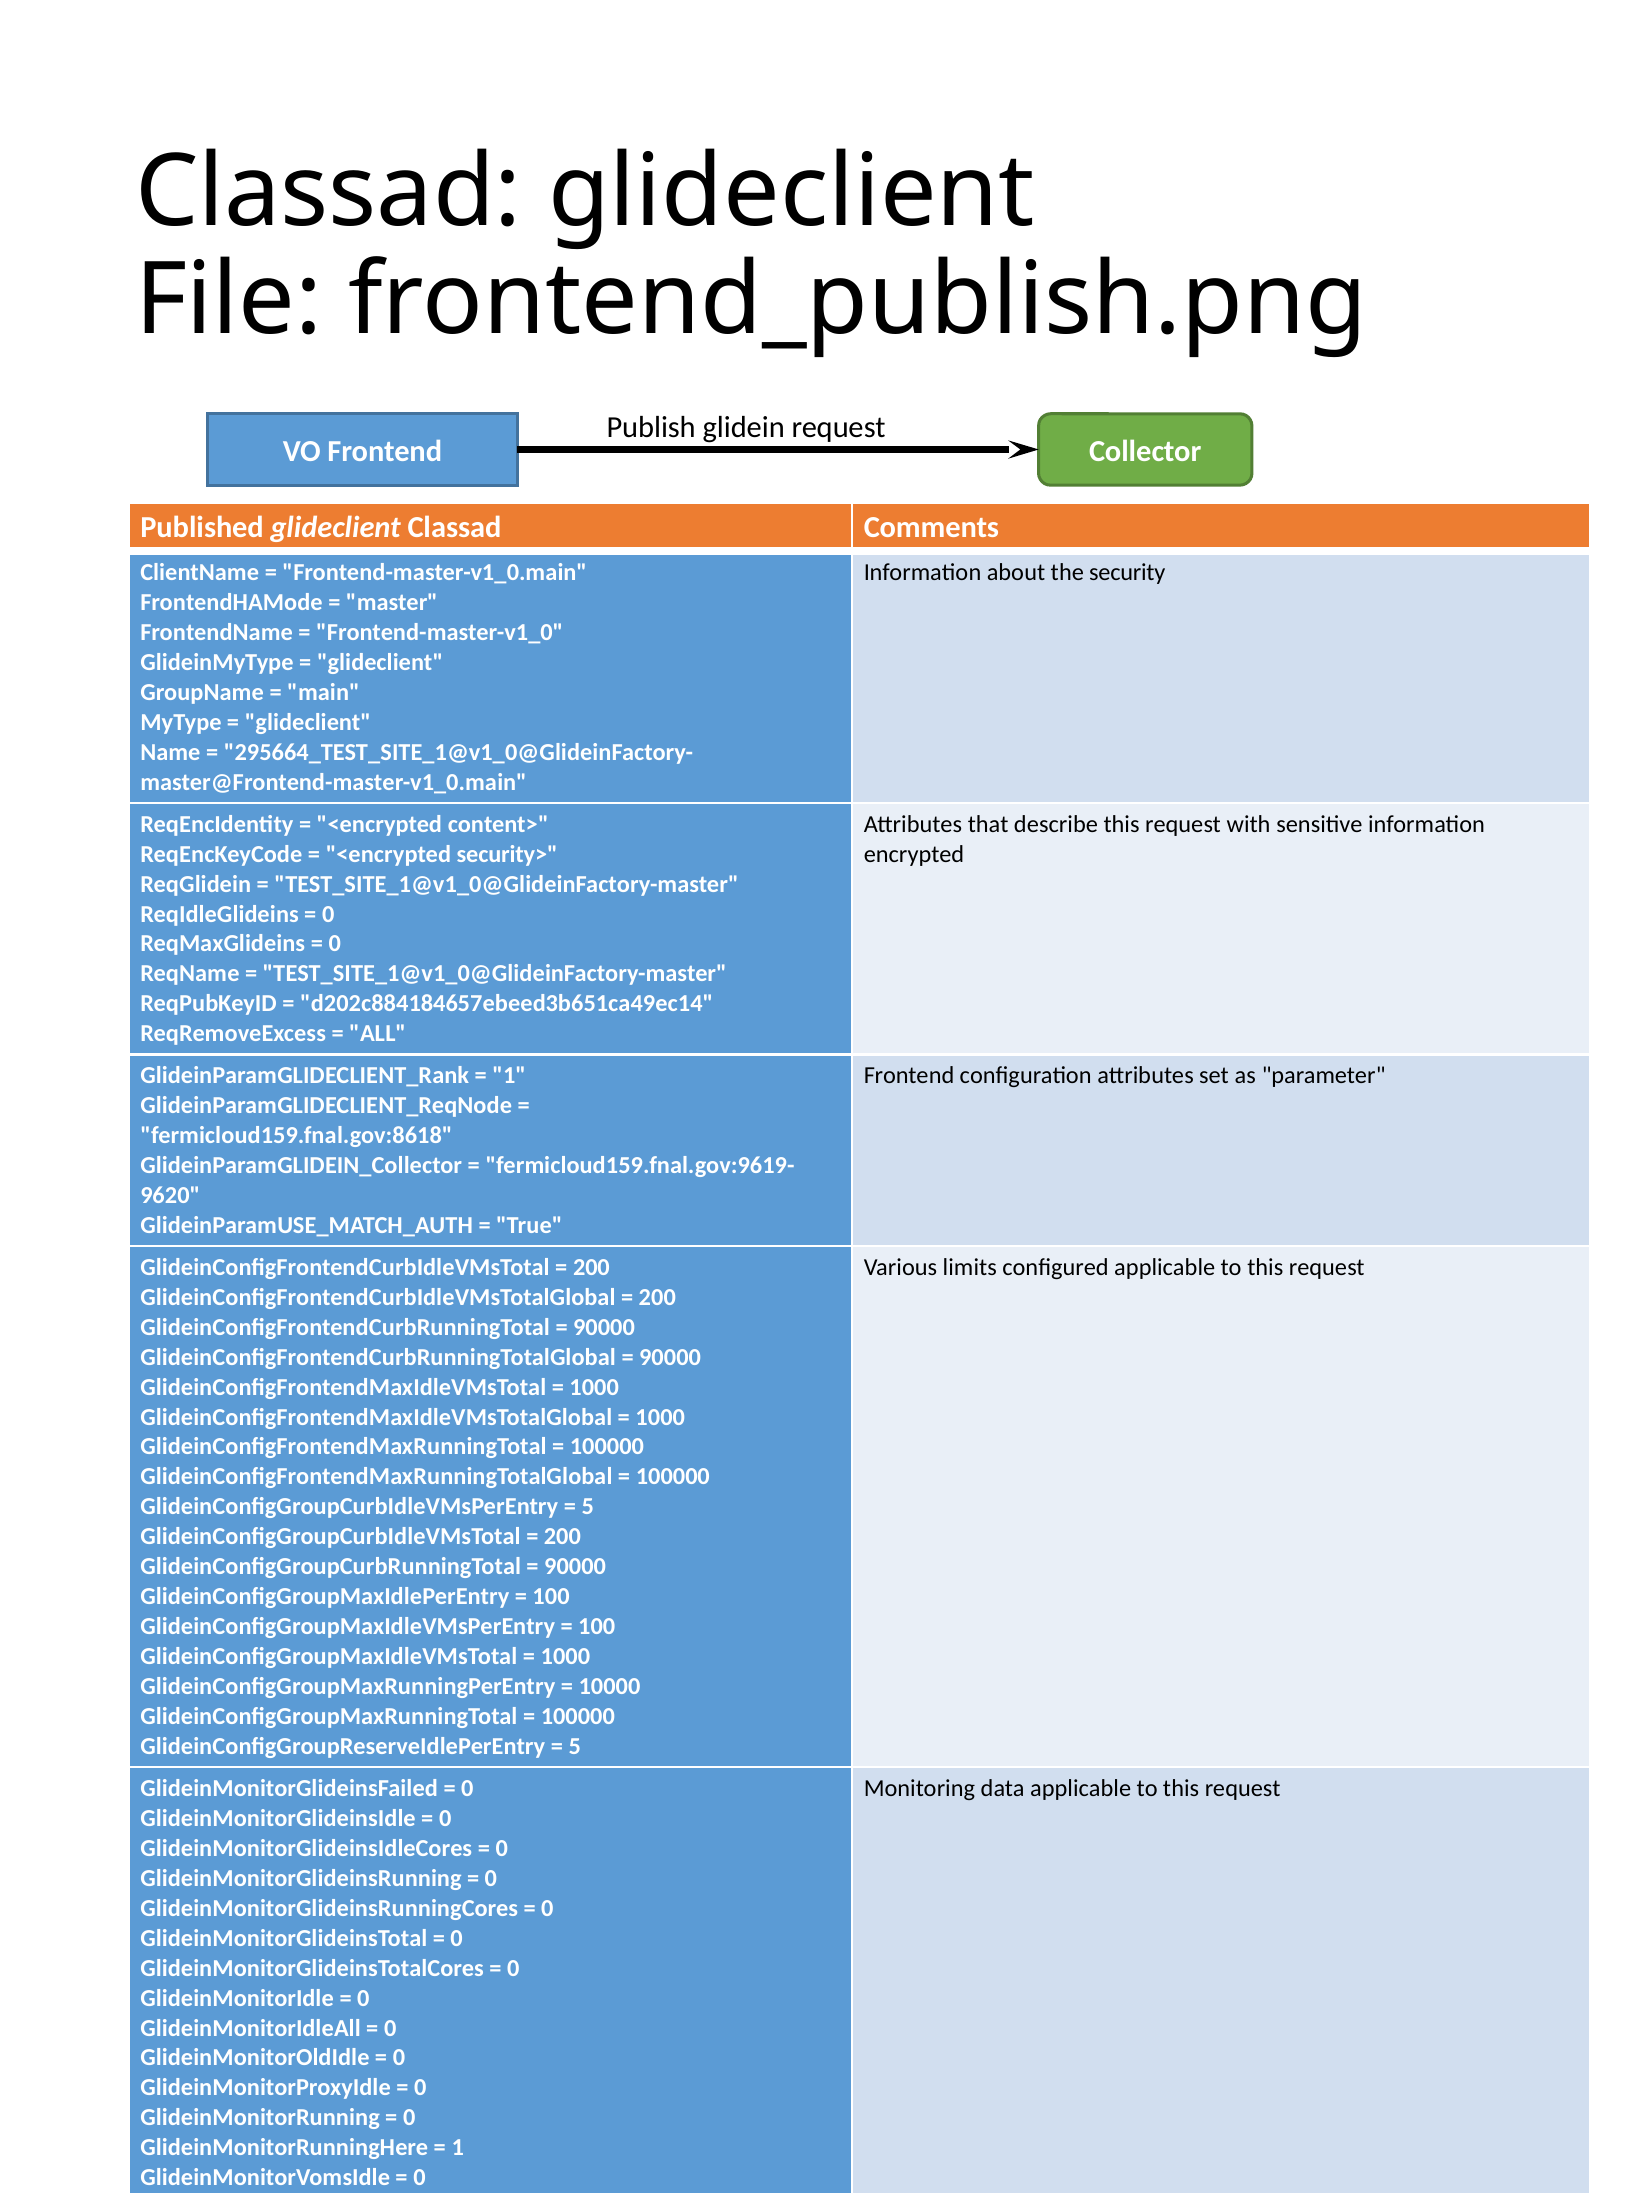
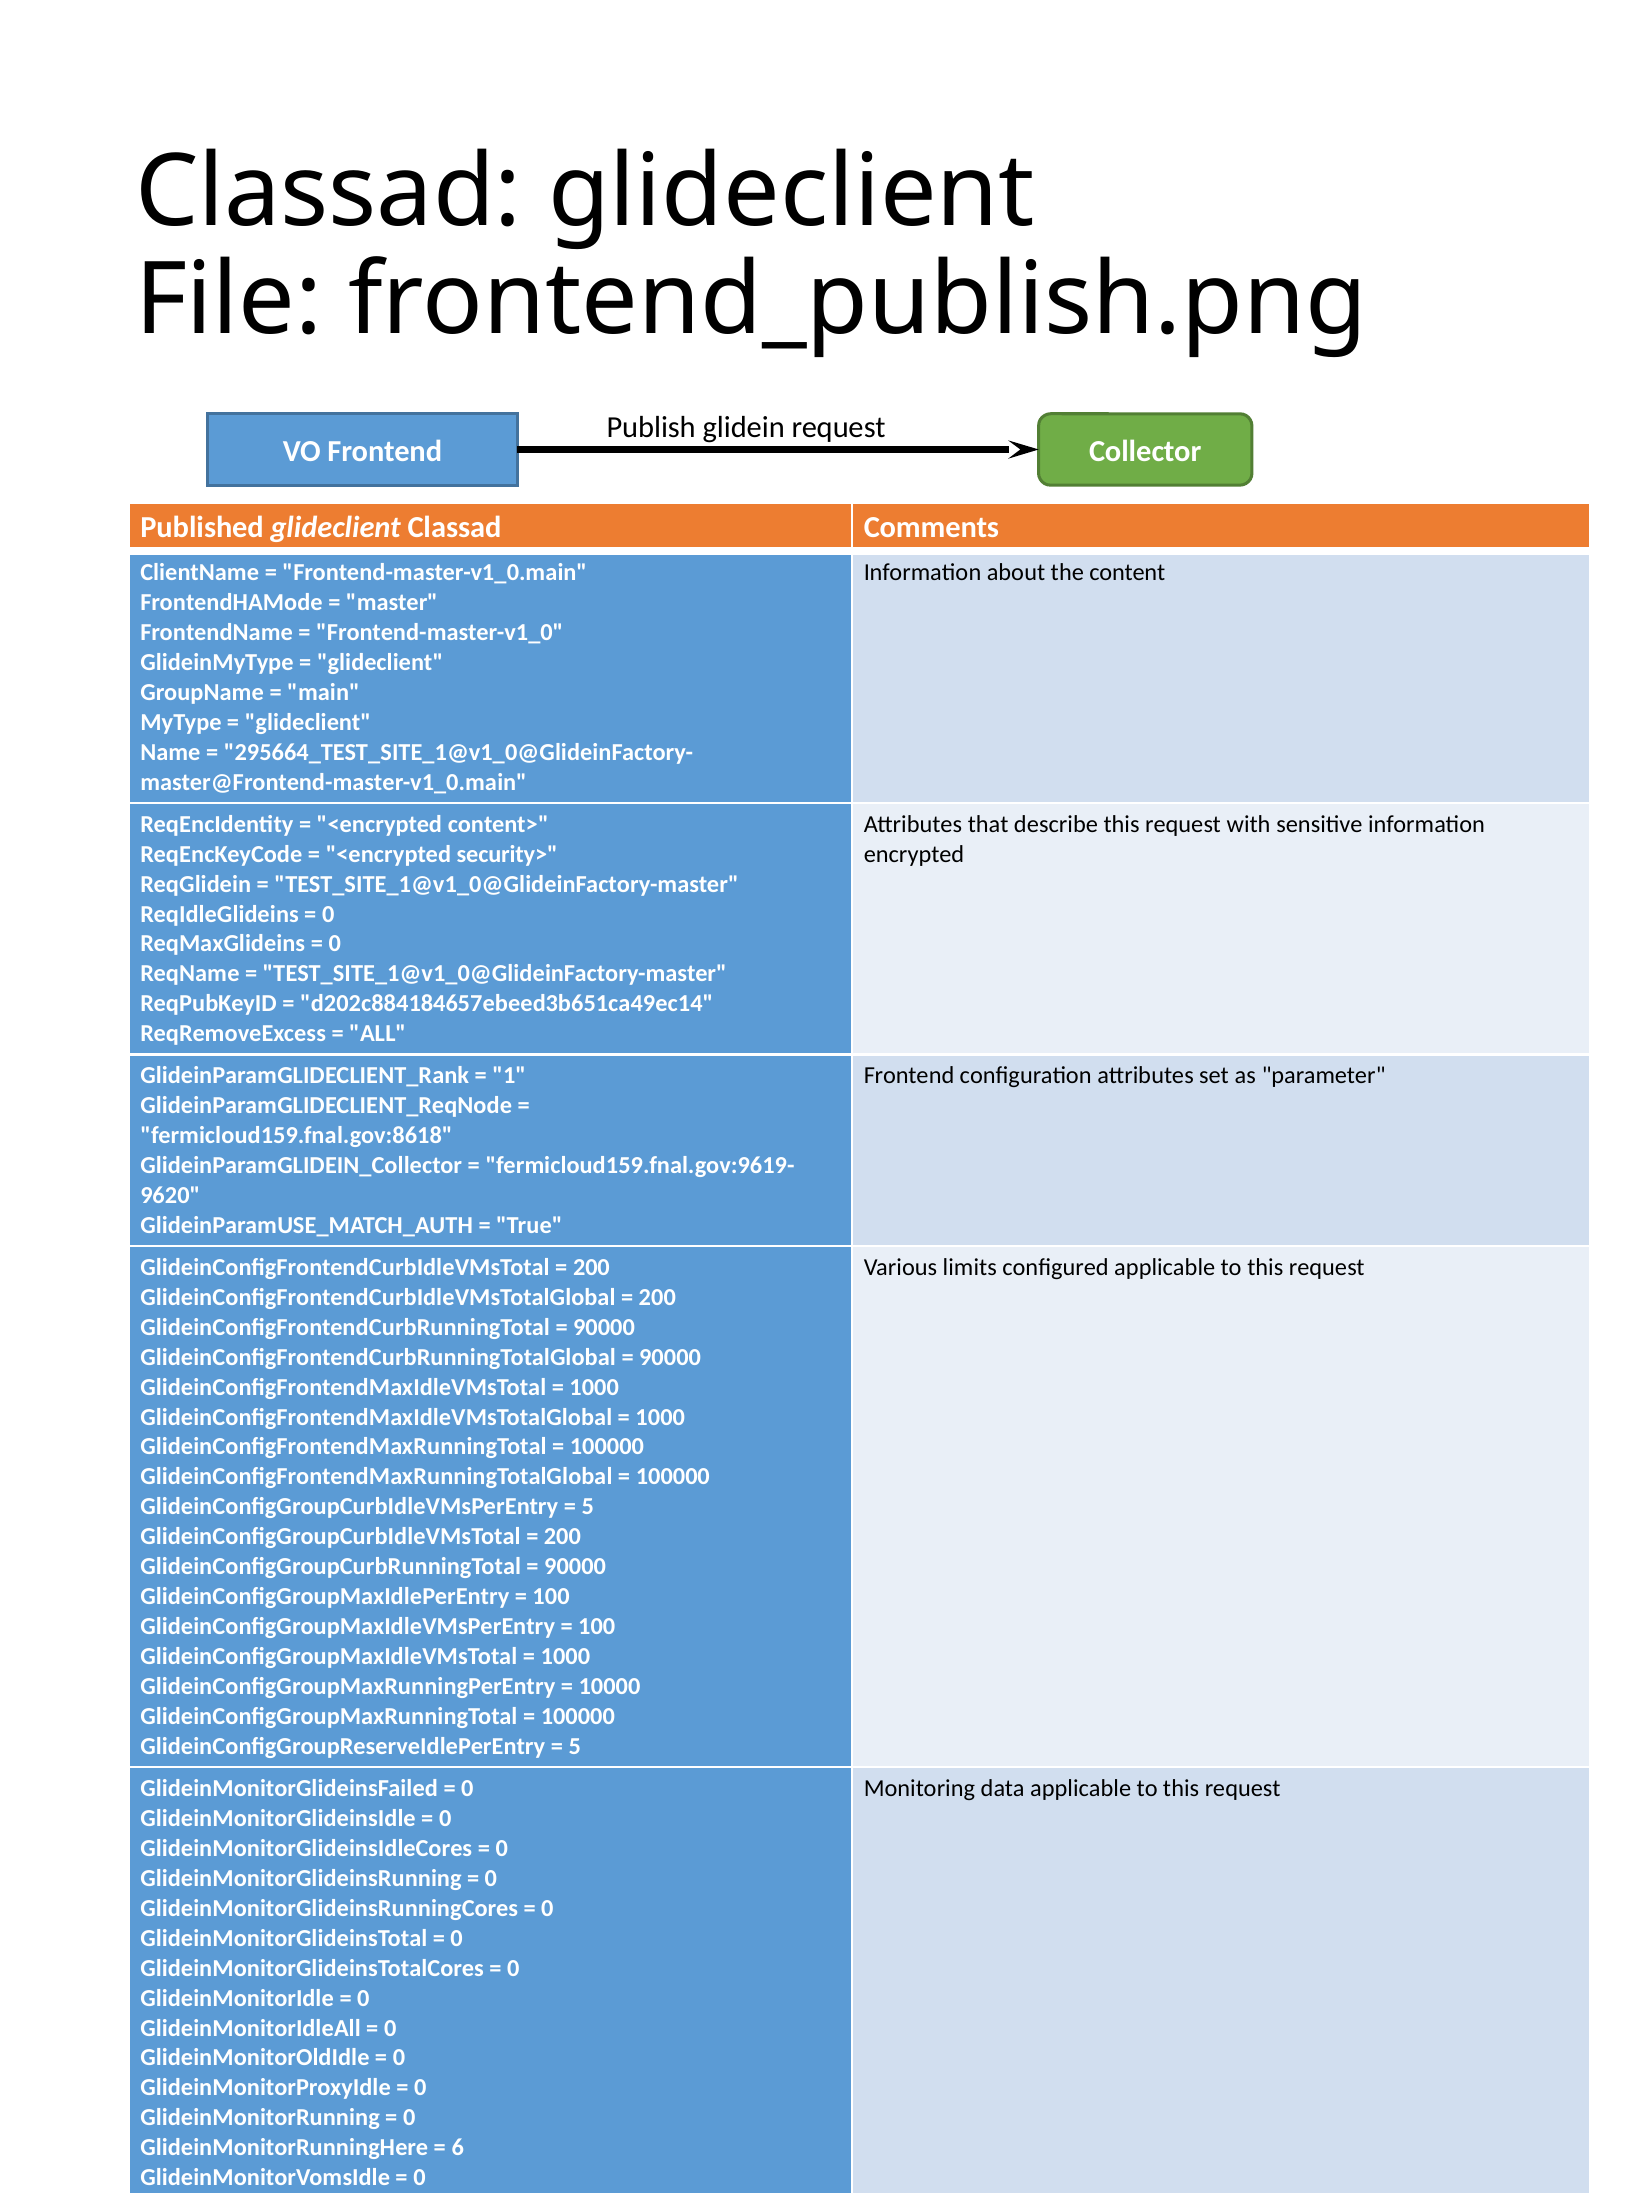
the security: security -> content
1 at (458, 2148): 1 -> 6
